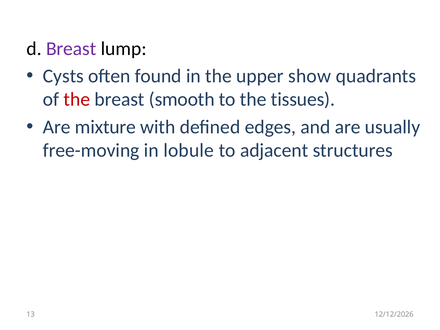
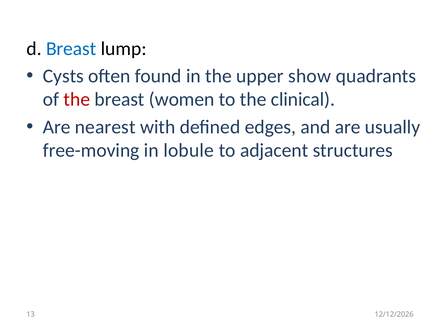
Breast at (71, 49) colour: purple -> blue
smooth: smooth -> women
tissues: tissues -> clinical
mixture: mixture -> nearest
